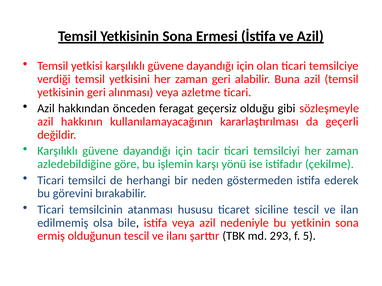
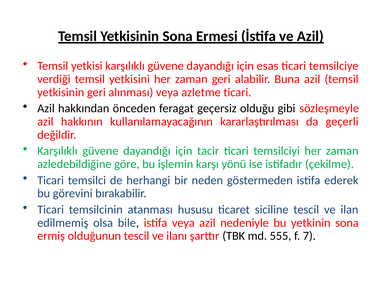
olan: olan -> esas
293: 293 -> 555
5: 5 -> 7
